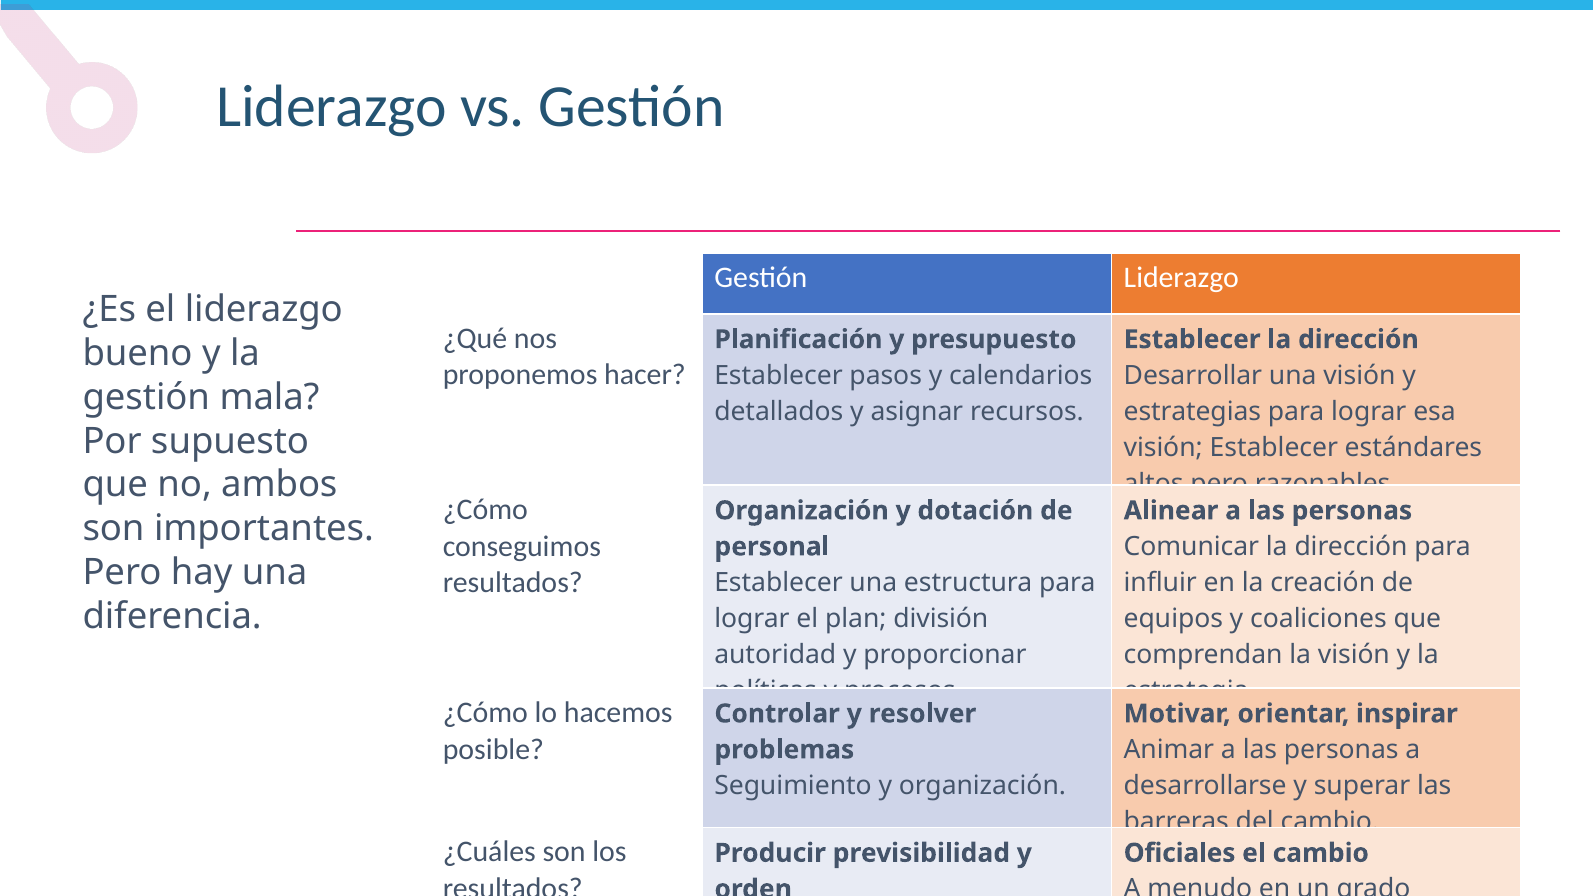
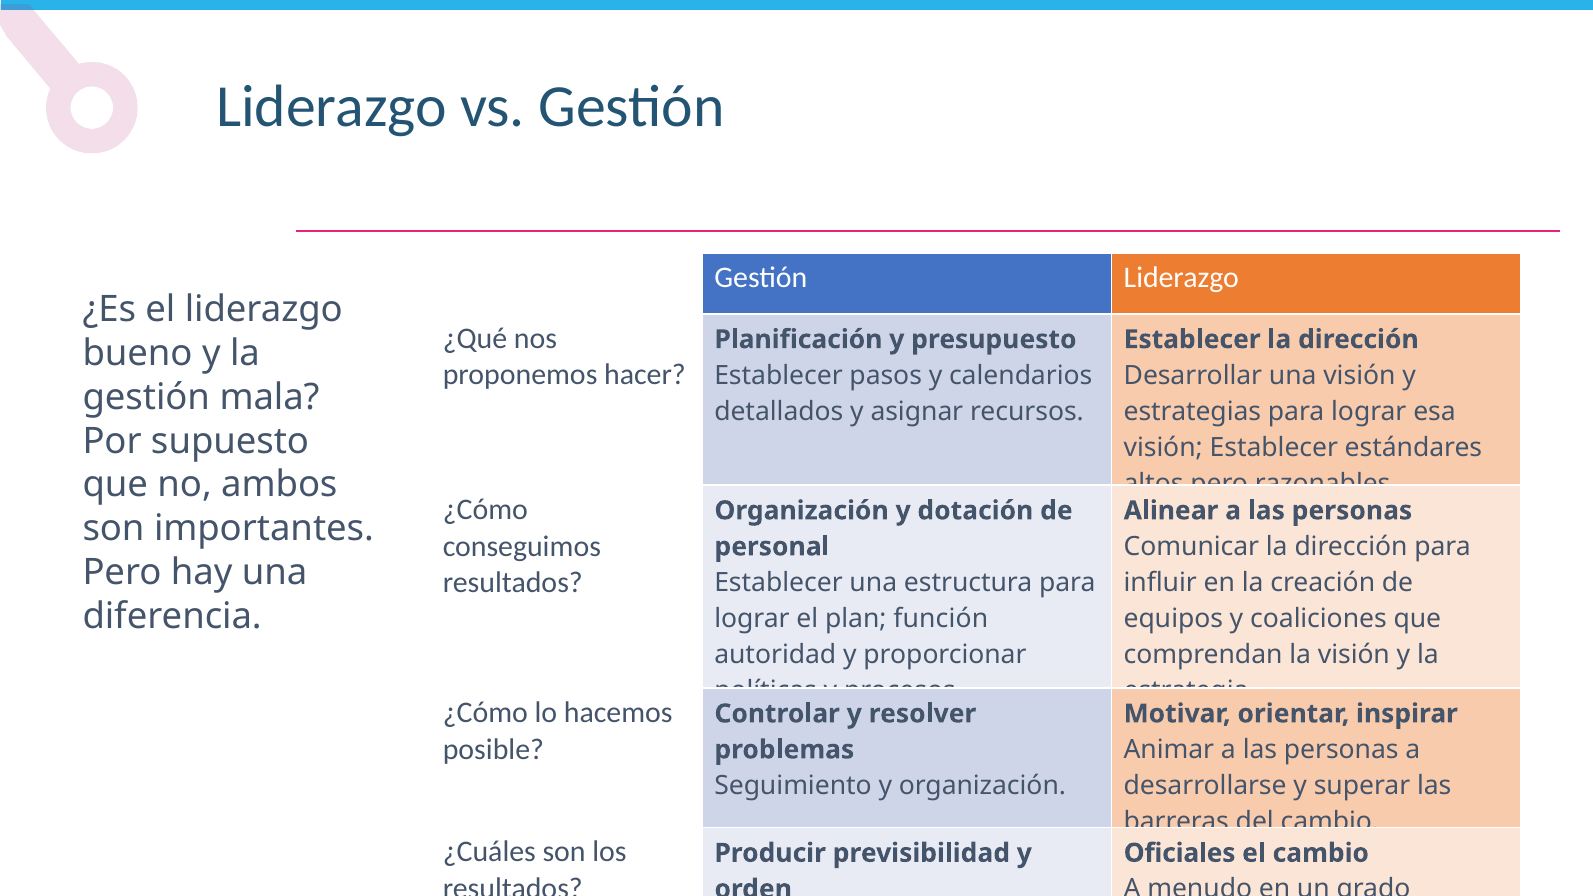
división: división -> función
